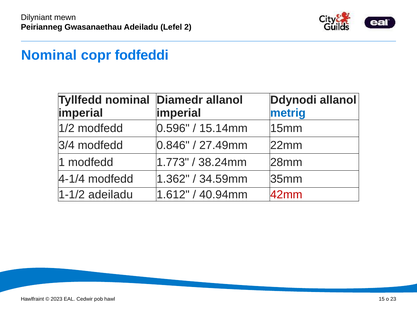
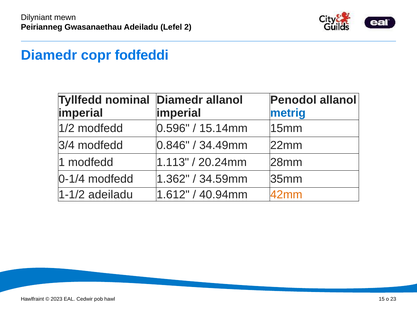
Nominal at (49, 55): Nominal -> Diamedr
Ddynodi: Ddynodi -> Penodol
27.49mm: 27.49mm -> 34.49mm
1.773: 1.773 -> 1.113
38.24mm: 38.24mm -> 20.24mm
4-1/4: 4-1/4 -> 0-1/4
42mm colour: red -> orange
